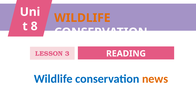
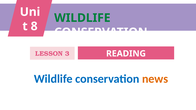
WILDLIFE at (82, 18) colour: orange -> green
